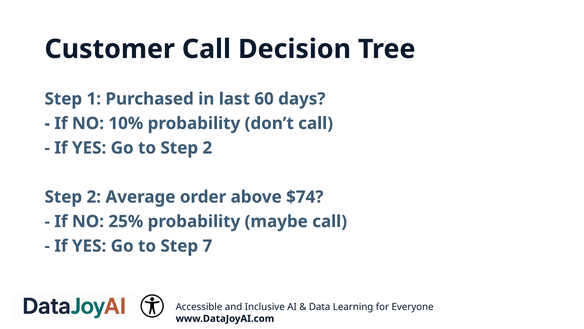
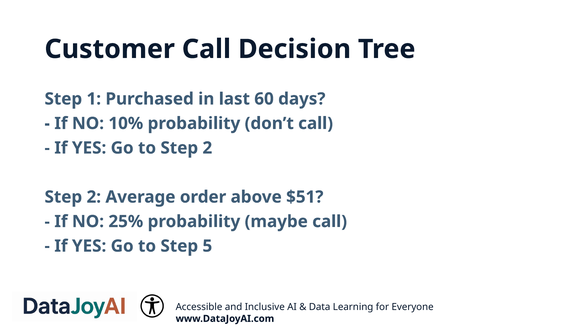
$74: $74 -> $51
7: 7 -> 5
